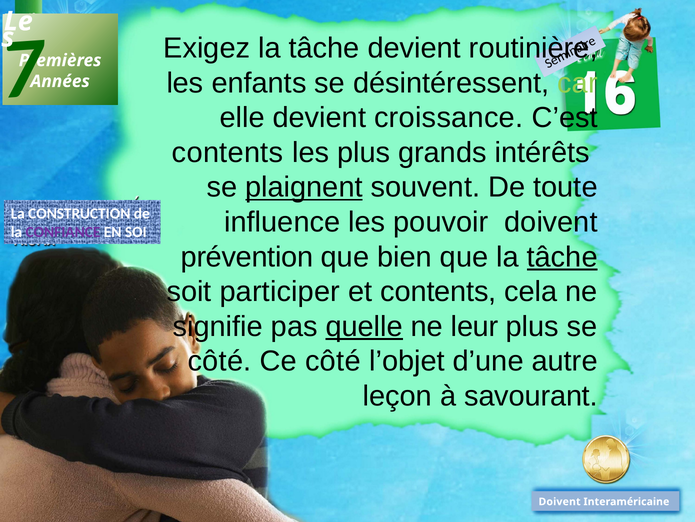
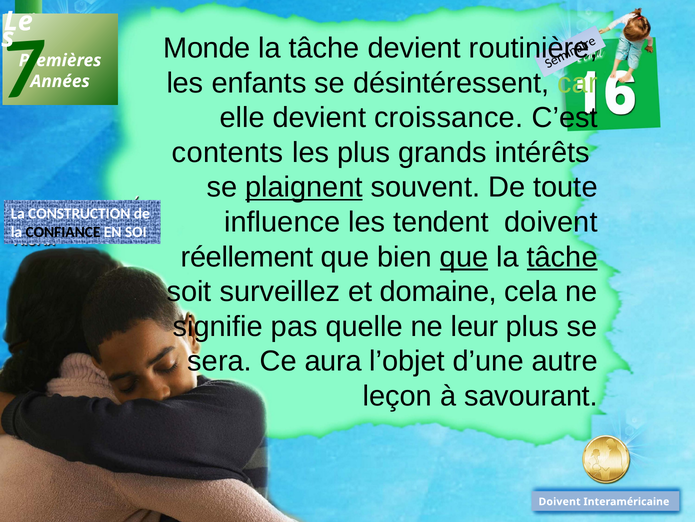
Exigez: Exigez -> Monde
pouvoir: pouvoir -> tendent
CONFIANCE colour: purple -> black
prévention: prévention -> réellement
que at (464, 257) underline: none -> present
participer: participer -> surveillez
et contents: contents -> domaine
quelle underline: present -> none
côté at (219, 361): côté -> sera
Ce côté: côté -> aura
